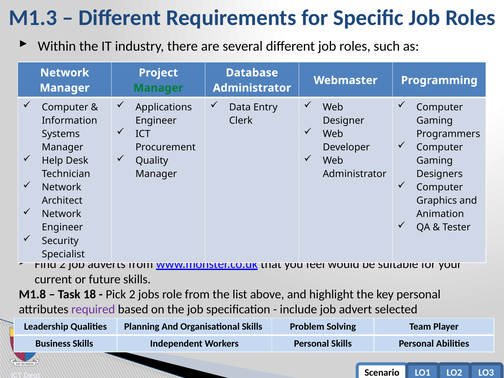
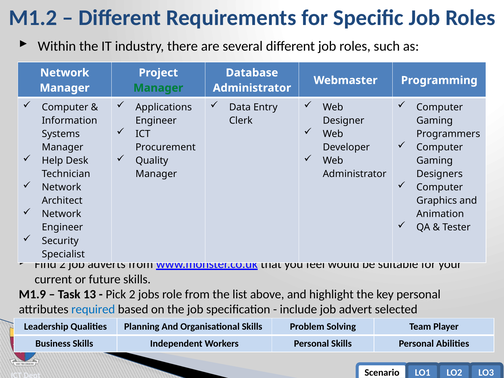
M1.3: M1.3 -> M1.2
M1.8: M1.8 -> M1.9
18: 18 -> 13
required colour: purple -> blue
